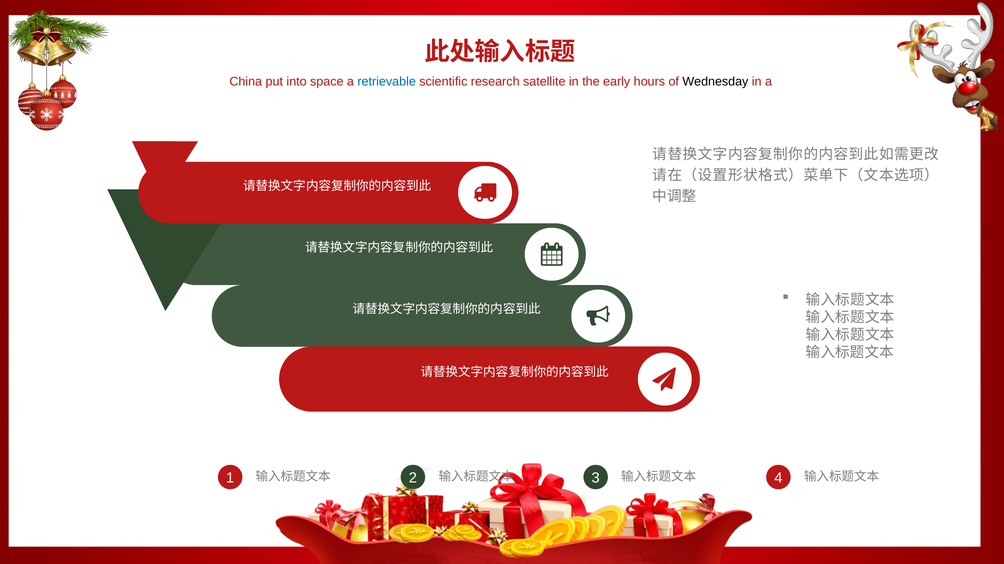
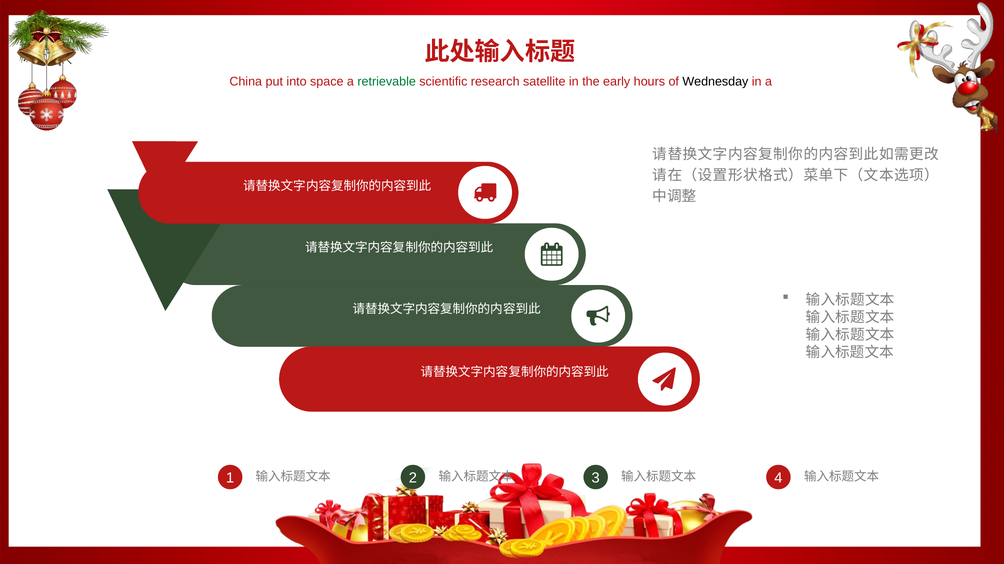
retrievable colour: blue -> green
